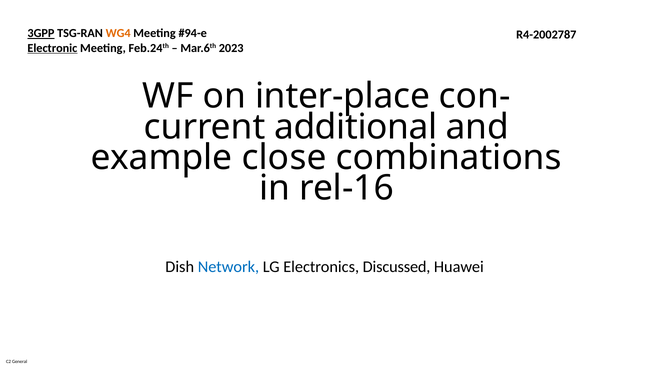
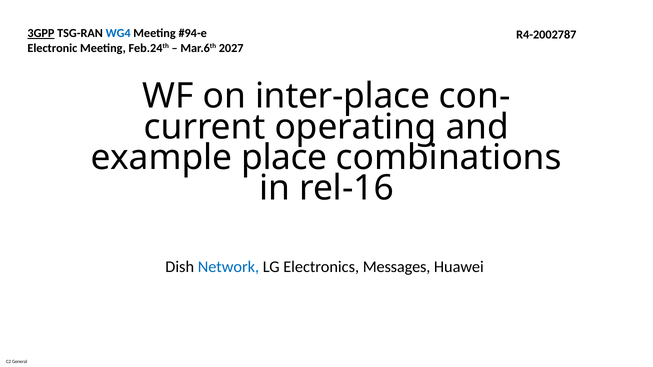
WG4 colour: orange -> blue
Electronic underline: present -> none
2023: 2023 -> 2027
additional: additional -> operating
close: close -> place
Discussed: Discussed -> Messages
